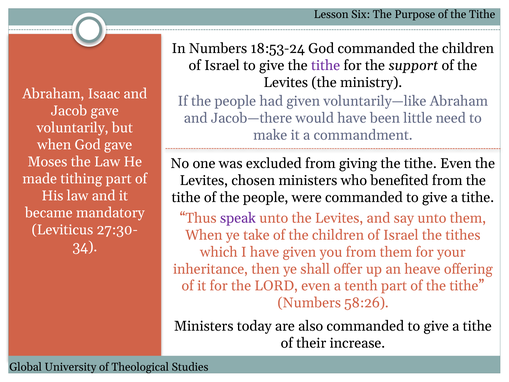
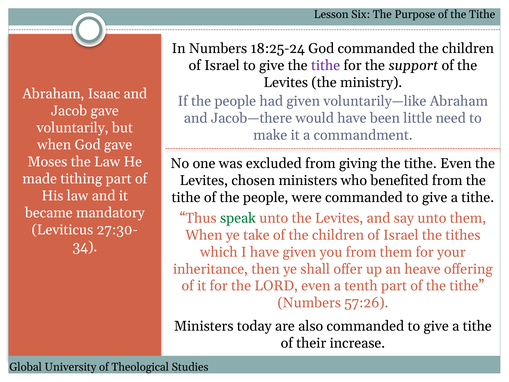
18:53-24: 18:53-24 -> 18:25-24
speak colour: purple -> green
58:26: 58:26 -> 57:26
